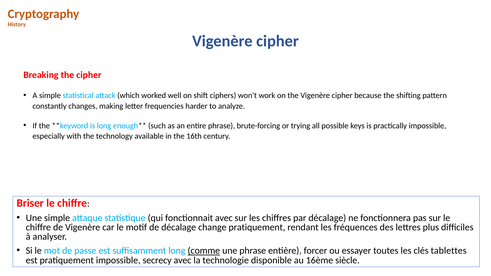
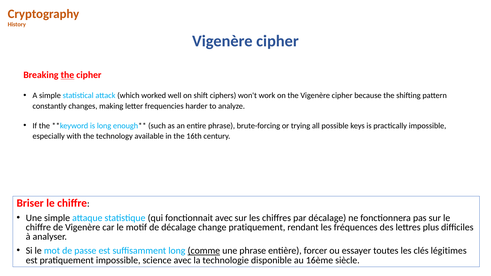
the at (67, 75) underline: none -> present
tablettes: tablettes -> légitimes
secrecy: secrecy -> science
